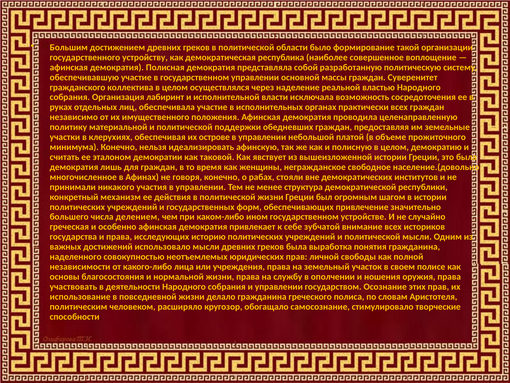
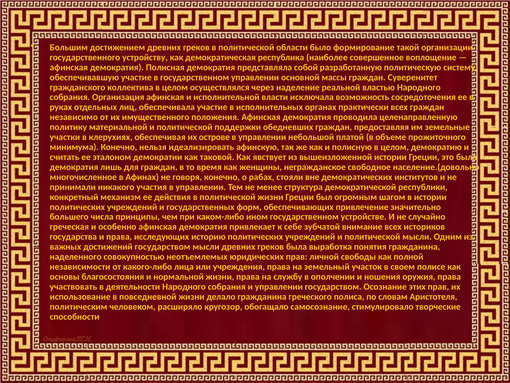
Организация лабиринт: лабиринт -> афинская
делением: делением -> принципы
достижений использовало: использовало -> государством
